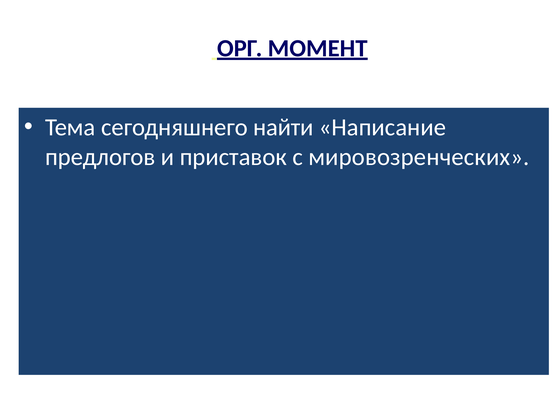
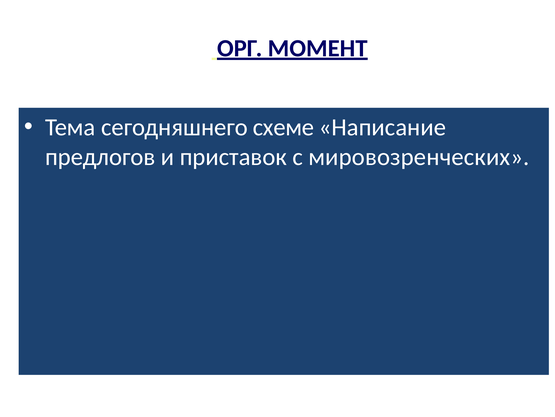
найти: найти -> схеме
